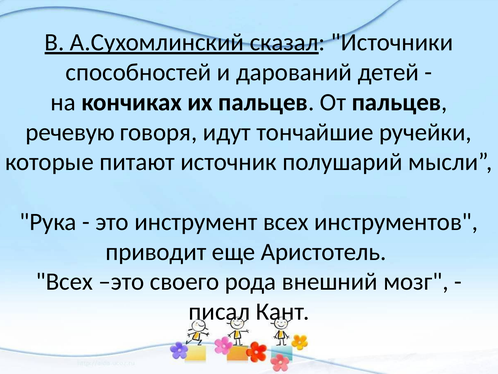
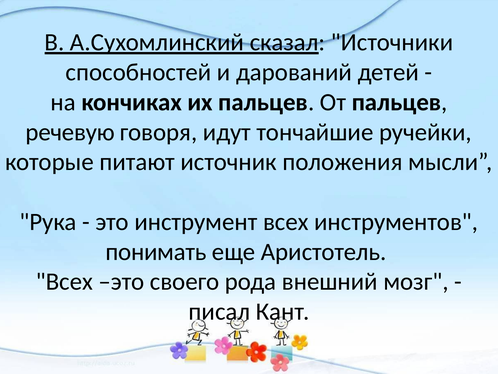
полушарий: полушарий -> положения
приводит: приводит -> понимать
